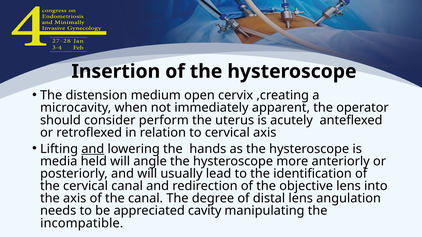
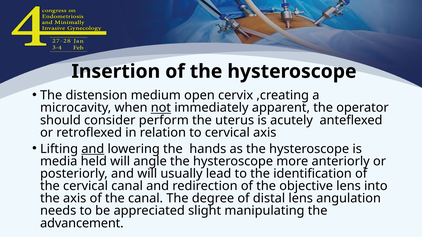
not underline: none -> present
cavity: cavity -> slight
incompatible: incompatible -> advancement
